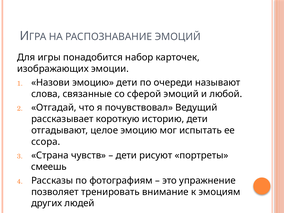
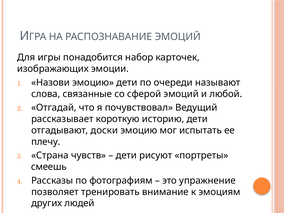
целое: целое -> доски
ссора: ссора -> плечу
